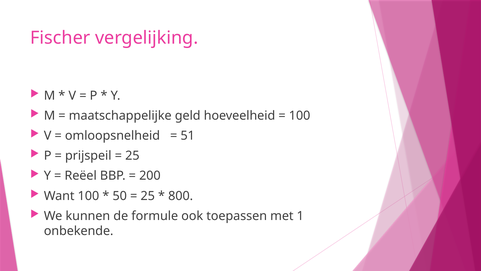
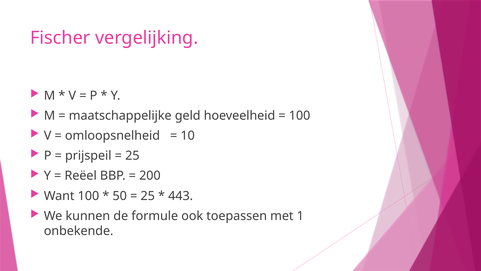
51: 51 -> 10
800: 800 -> 443
